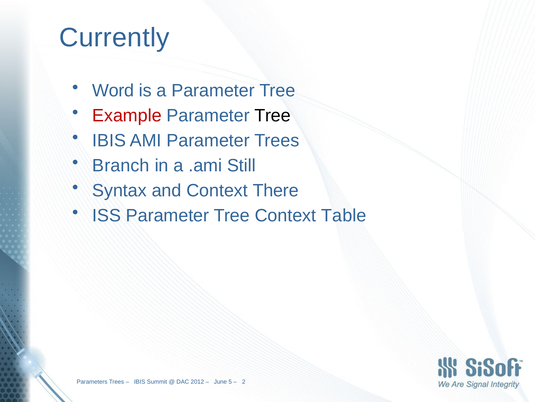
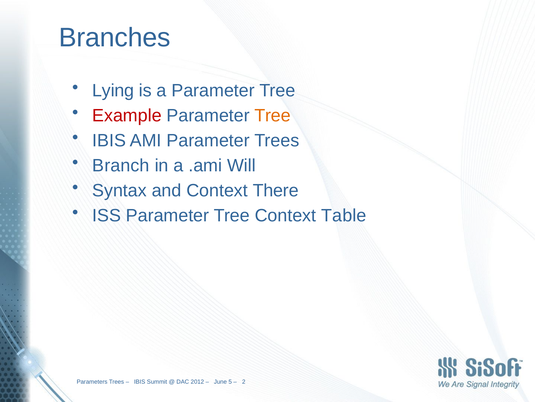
Currently: Currently -> Branches
Word: Word -> Lying
Tree at (273, 115) colour: black -> orange
Still: Still -> Will
